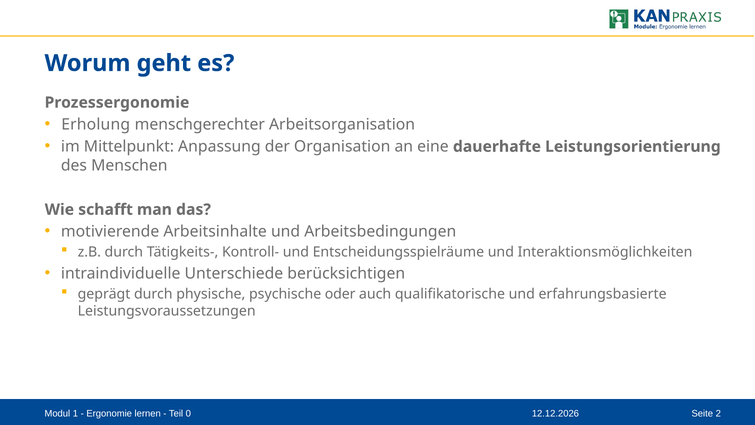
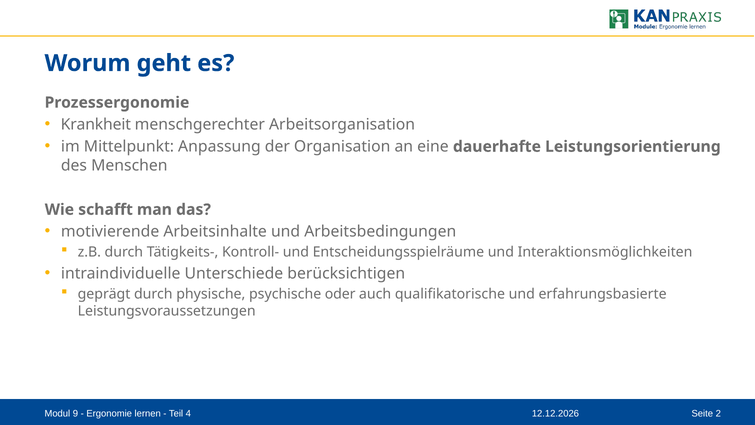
Erholung: Erholung -> Krankheit
1: 1 -> 9
0: 0 -> 4
